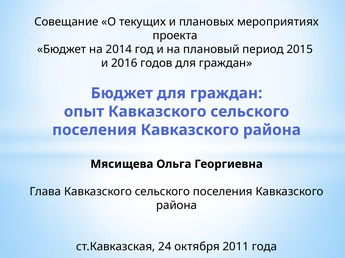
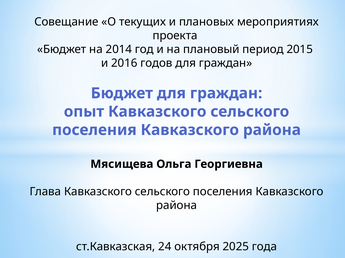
2011: 2011 -> 2025
